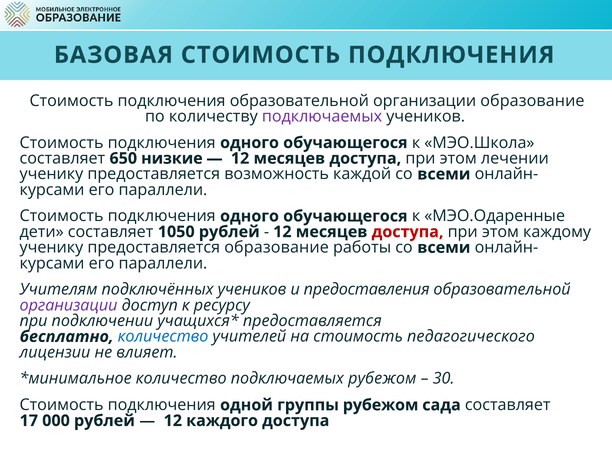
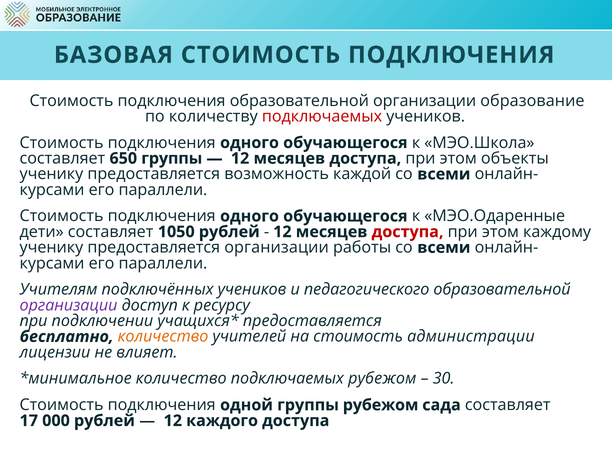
подключаемых at (322, 116) colour: purple -> red
650 низкие: низкие -> группы
лечении: лечении -> объекты
предоставляется образование: образование -> организации
предоставления: предоставления -> педагогического
количество at (163, 337) colour: blue -> orange
педагогического: педагогического -> администрации
